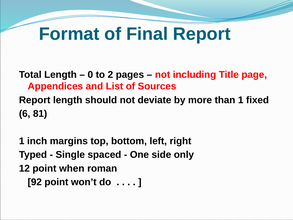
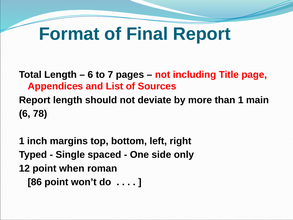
0 at (90, 75): 0 -> 6
2: 2 -> 7
fixed: fixed -> main
81: 81 -> 78
92: 92 -> 86
